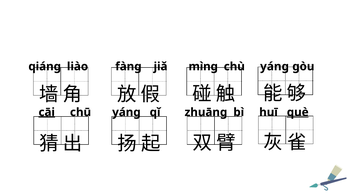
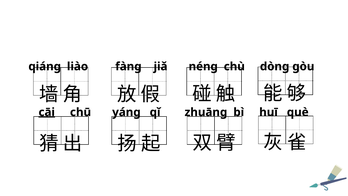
mìng: mìng -> néng
chù yáng: yáng -> dòng
què underline: present -> none
